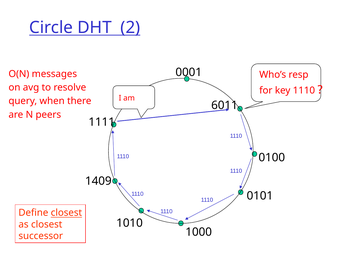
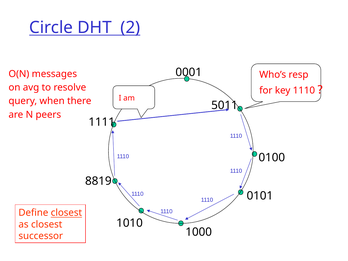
6011: 6011 -> 5011
1409: 1409 -> 8819
